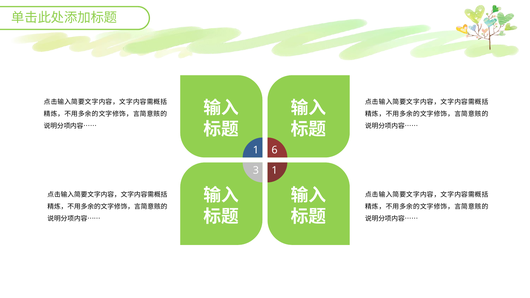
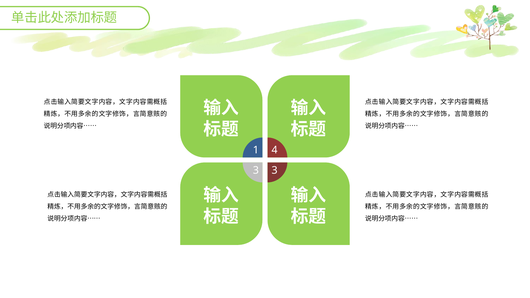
6: 6 -> 4
3 1: 1 -> 3
